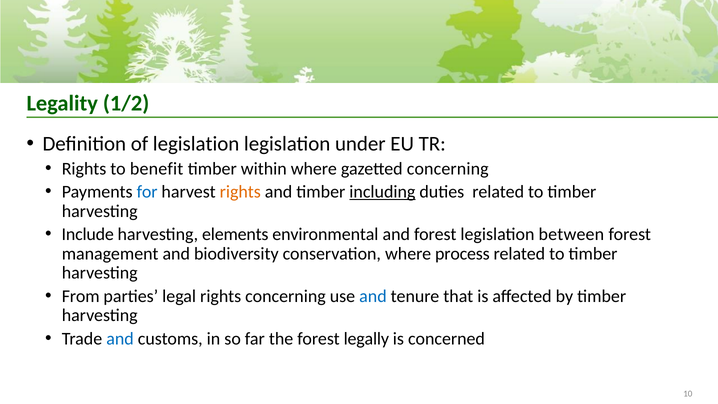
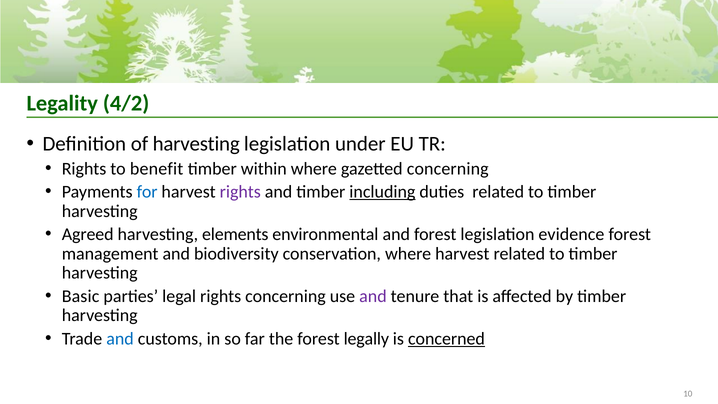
1/2: 1/2 -> 4/2
of legislation: legislation -> harvesting
rights at (240, 192) colour: orange -> purple
Include: Include -> Agreed
between: between -> evidence
where process: process -> harvest
From: From -> Basic
and at (373, 296) colour: blue -> purple
concerned underline: none -> present
